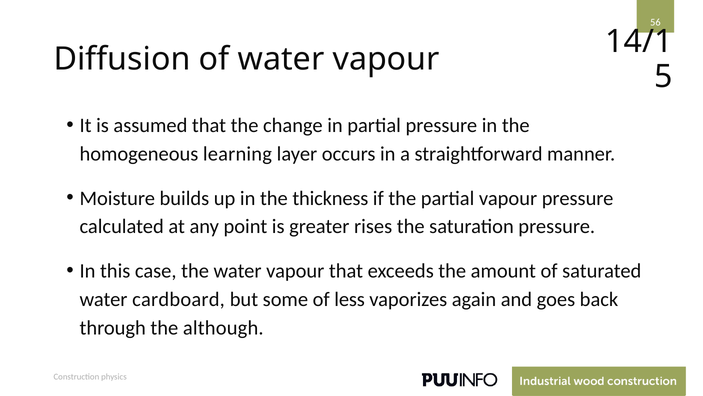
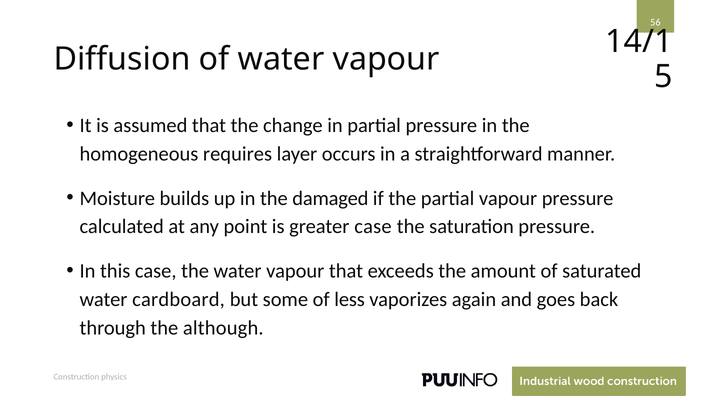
learning: learning -> requires
thickness: thickness -> damaged
greater rises: rises -> case
